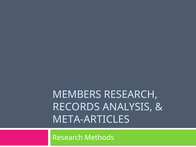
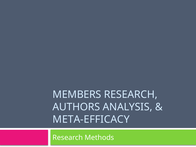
RECORDS: RECORDS -> AUTHORS
META-ARTICLES: META-ARTICLES -> META-EFFICACY
